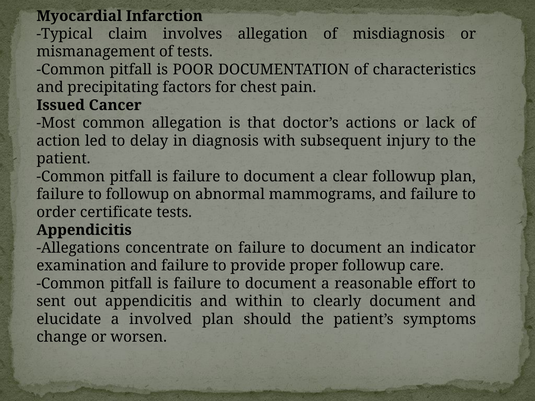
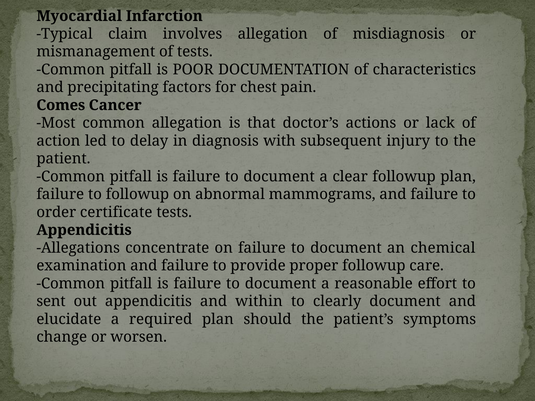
Issued: Issued -> Comes
indicator: indicator -> chemical
involved: involved -> required
